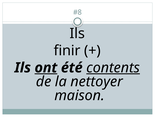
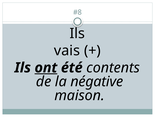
finir: finir -> vais
contents underline: present -> none
nettoyer: nettoyer -> négative
